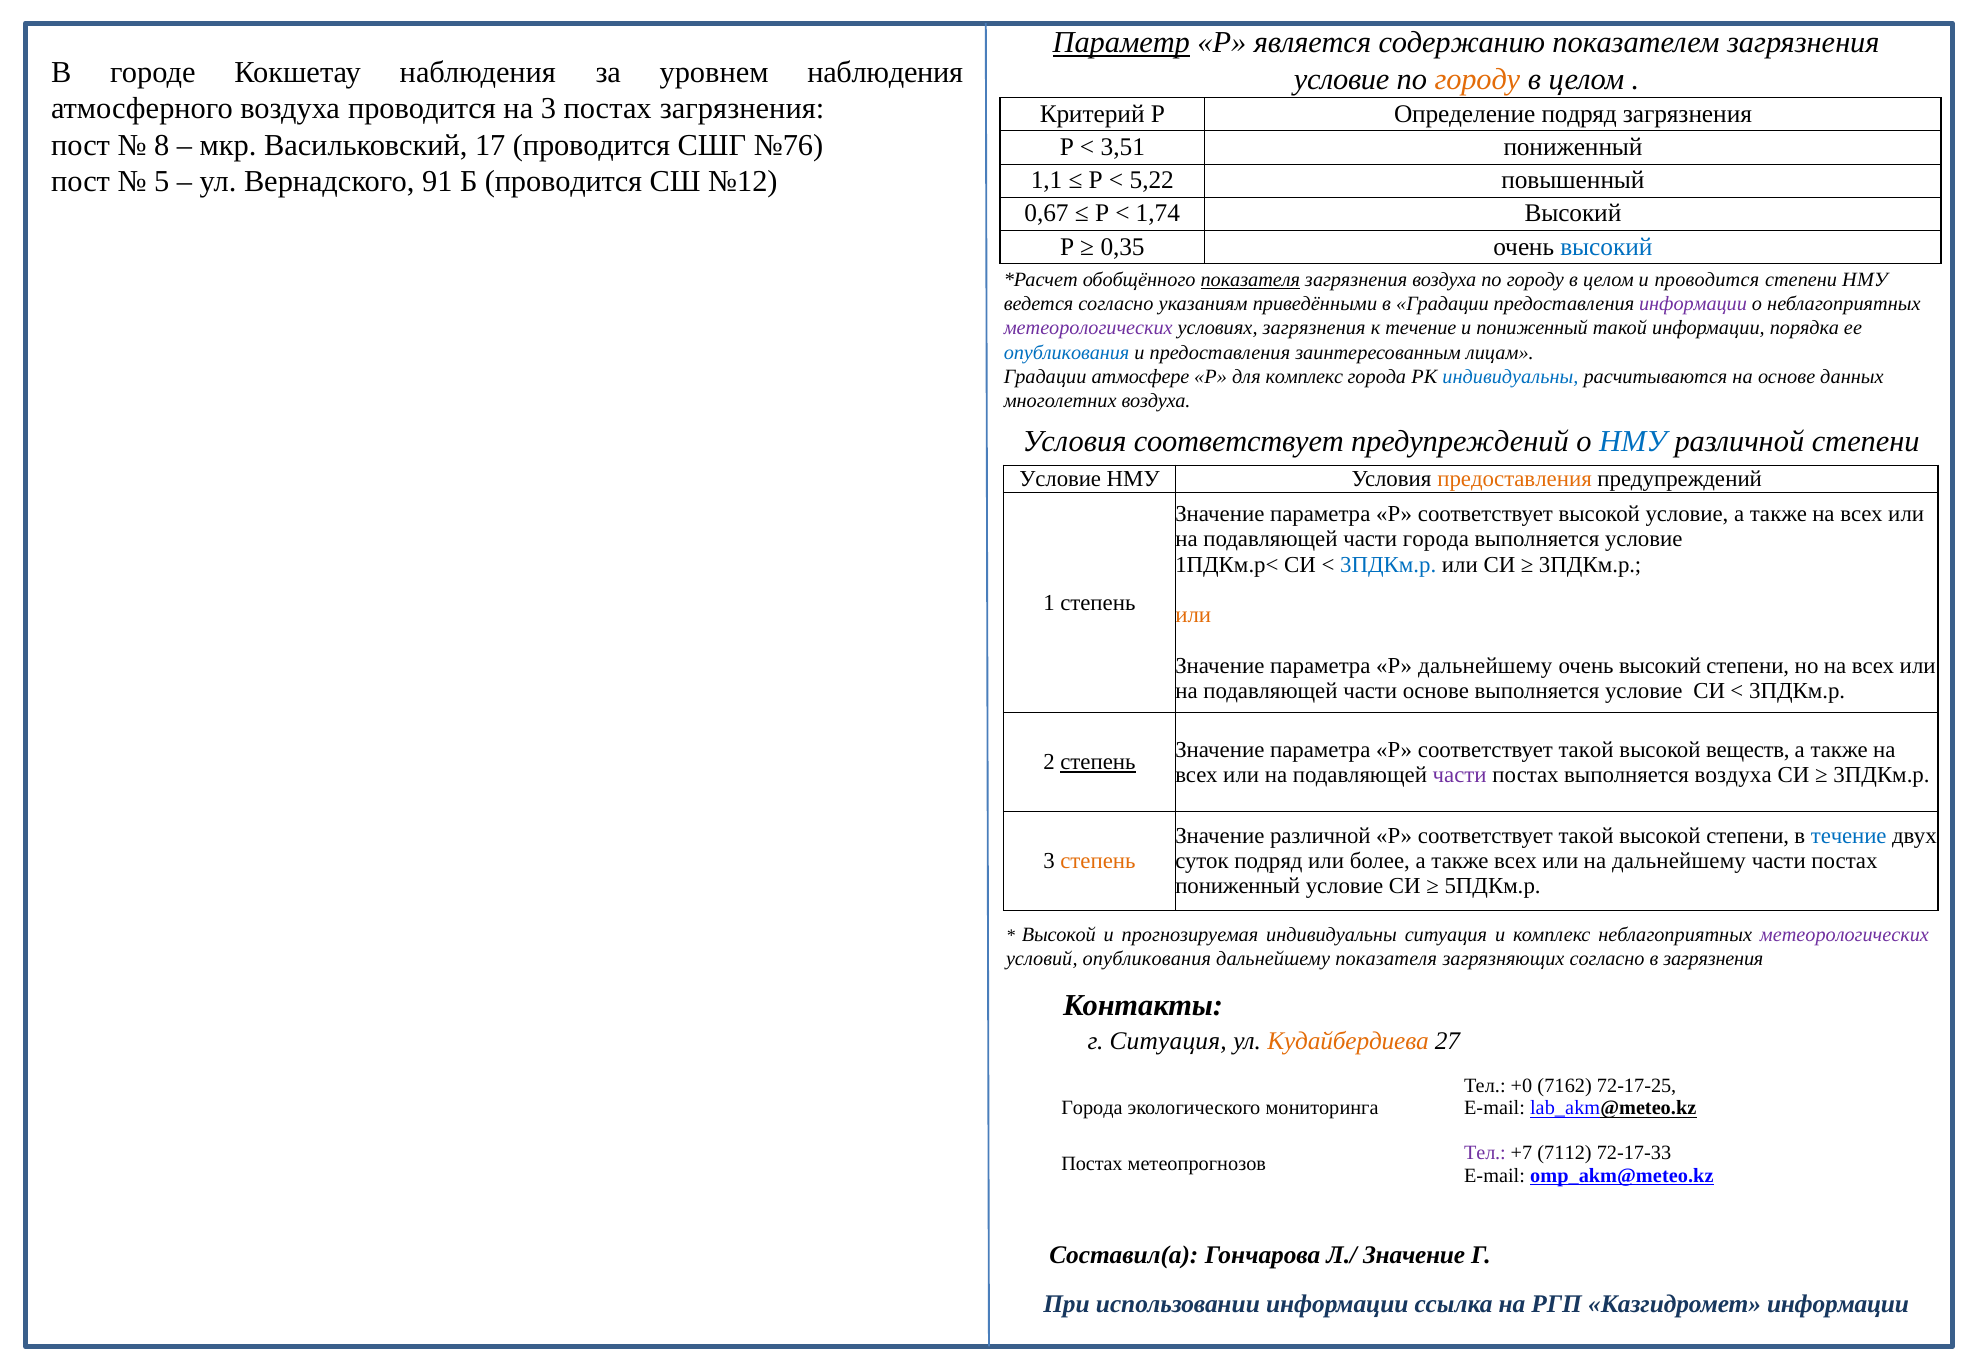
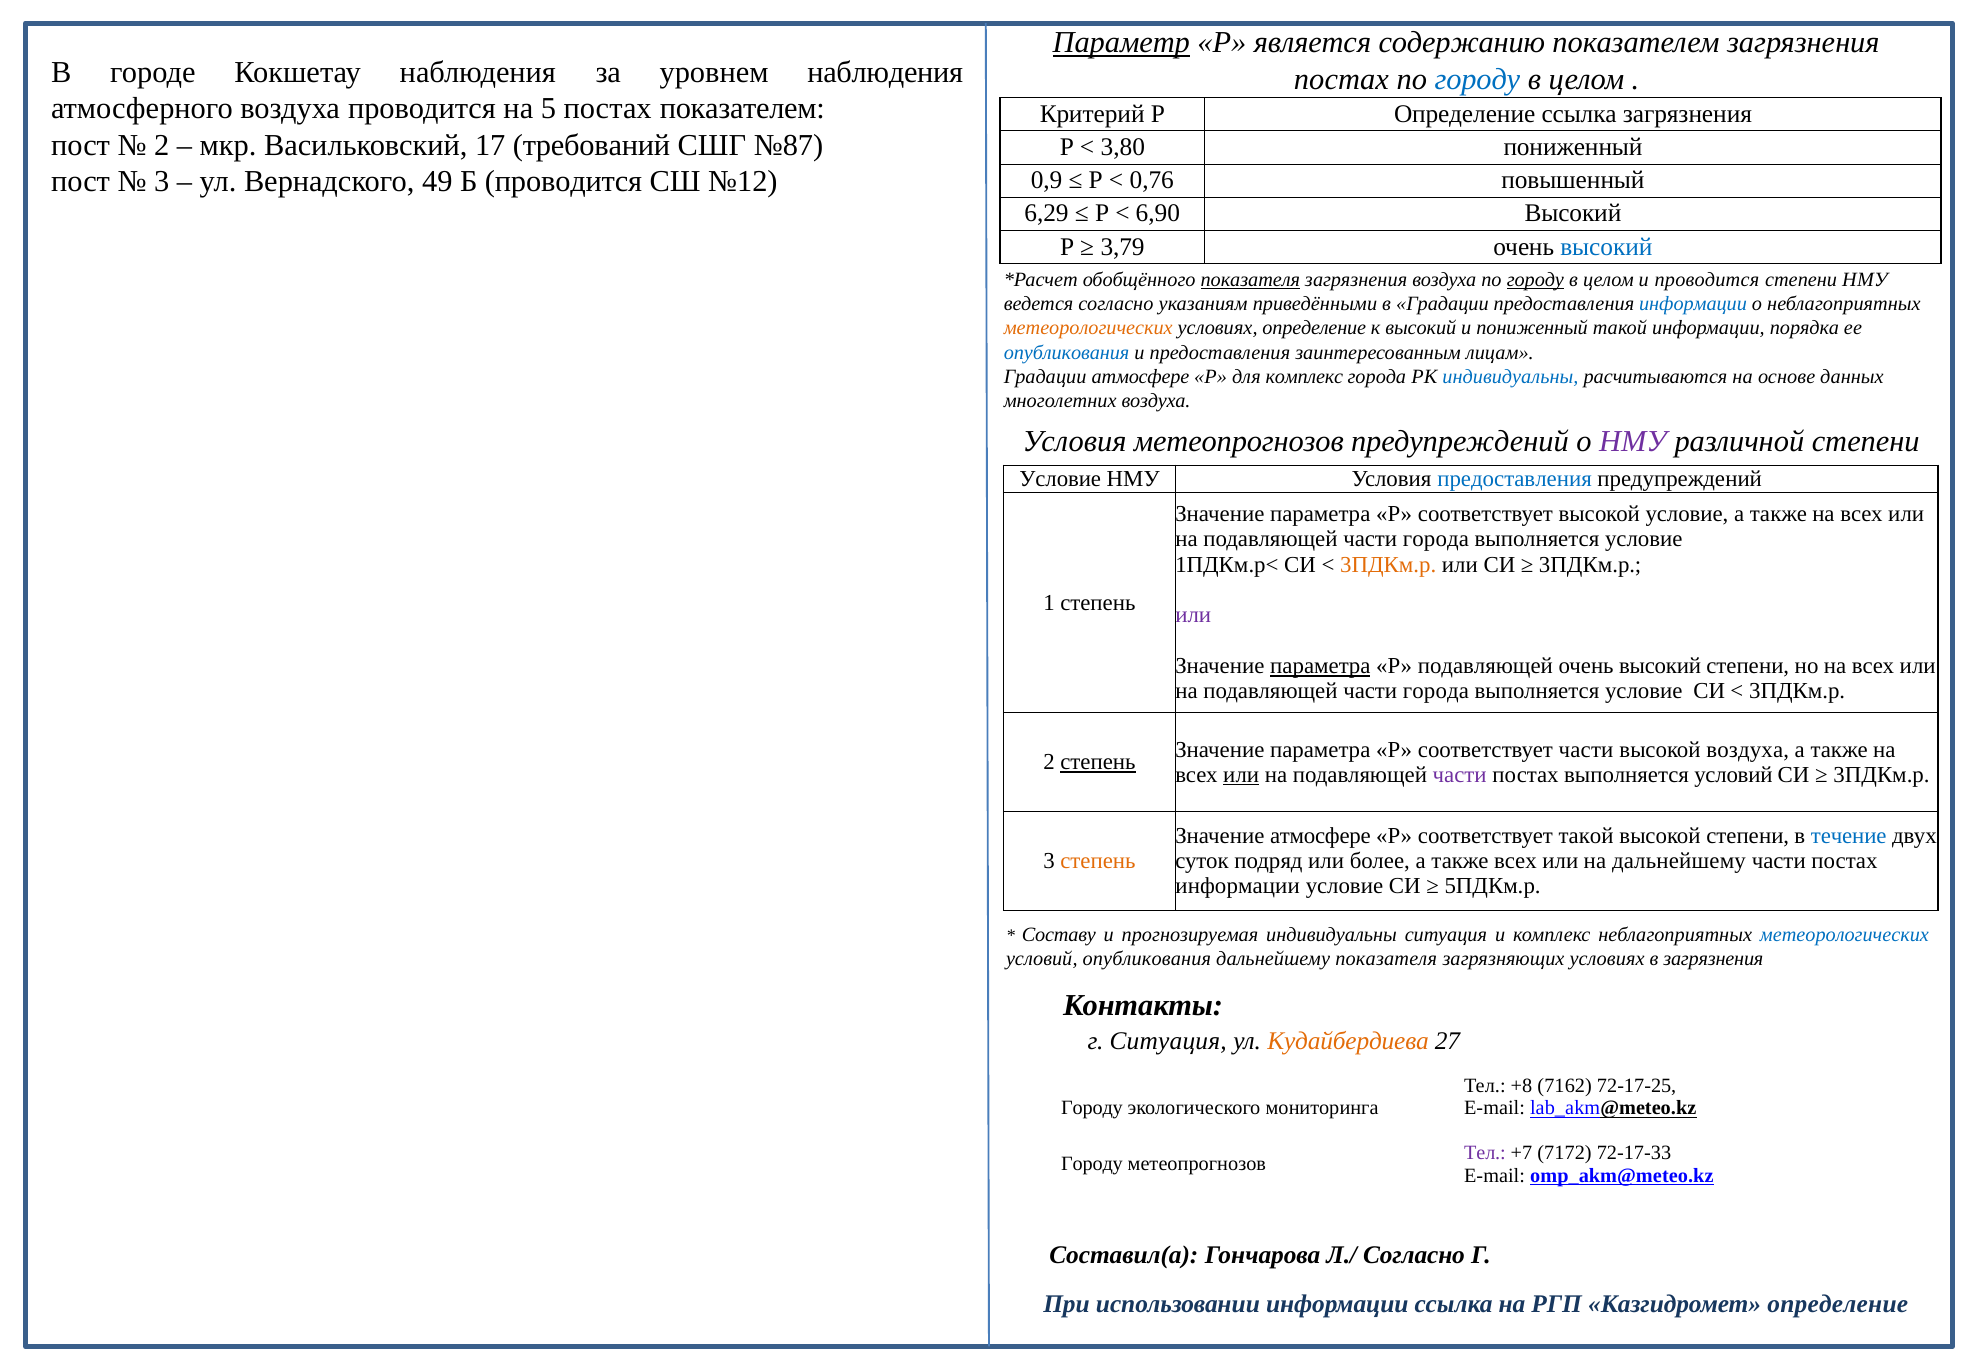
условие at (1342, 79): условие -> постах
городу at (1477, 79) colour: orange -> blue
на 3: 3 -> 5
постах загрязнения: загрязнения -> показателем
Определение подряд: подряд -> ссылка
8 at (162, 145): 8 -> 2
17 проводится: проводится -> требований
№76: №76 -> №87
3,51: 3,51 -> 3,80
5 at (162, 182): 5 -> 3
91: 91 -> 49
1,1: 1,1 -> 0,9
5,22: 5,22 -> 0,76
0,67: 0,67 -> 6,29
1,74: 1,74 -> 6,90
0,35: 0,35 -> 3,79
городу at (1535, 279) underline: none -> present
информации at (1693, 304) colour: purple -> blue
метеорологических at (1088, 328) colour: purple -> orange
условиях загрязнения: загрязнения -> определение
к течение: течение -> высокий
Условия соответствует: соответствует -> метеопрогнозов
НМУ at (1633, 441) colour: blue -> purple
предоставления at (1515, 479) colour: orange -> blue
3ПДКм.р at (1388, 565) colour: blue -> orange
или at (1193, 615) colour: orange -> purple
параметра at (1320, 666) underline: none -> present
Р дальнейшему: дальнейшему -> подавляющей
основе at (1436, 691): основе -> города
параметра Р соответствует такой: такой -> части
высокой веществ: веществ -> воздуха
или at (1241, 774) underline: none -> present
выполняется воздуха: воздуха -> условий
Значение различной: различной -> атмосфере
пониженный at (1238, 886): пониженный -> информации
Высокой at (1059, 934): Высокой -> Составу
метеорологических at (1844, 934) colour: purple -> blue
загрязняющих согласно: согласно -> условиях
+0: +0 -> +8
Города at (1092, 1108): Города -> Городу
7112: 7112 -> 7172
Постах at (1092, 1164): Постах -> Городу
Л./ Значение: Значение -> Согласно
Казгидромет информации: информации -> определение
